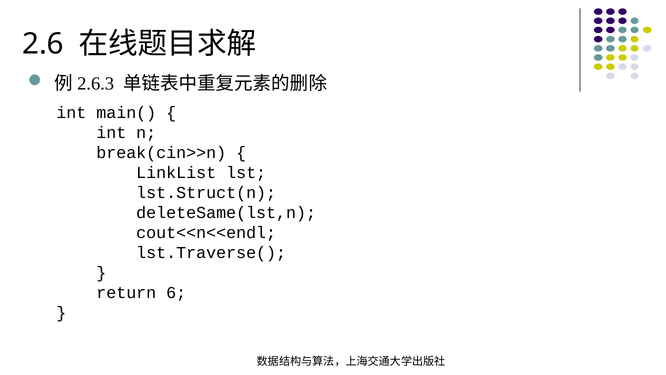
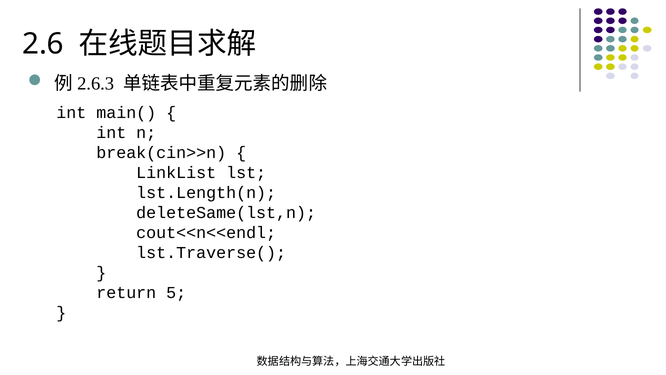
lst.Struct(n: lst.Struct(n -> lst.Length(n
6: 6 -> 5
